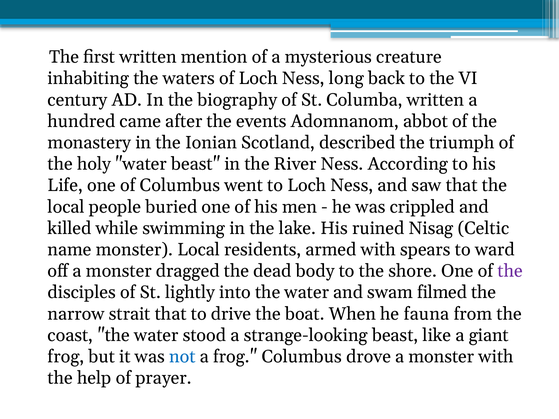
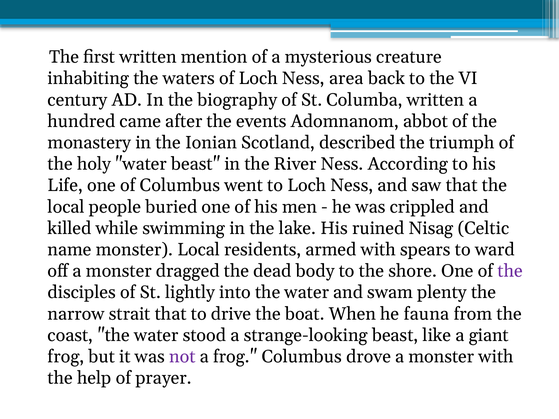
long: long -> area
filmed: filmed -> plenty
not colour: blue -> purple
